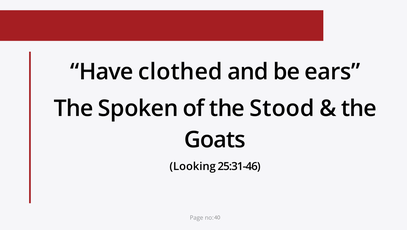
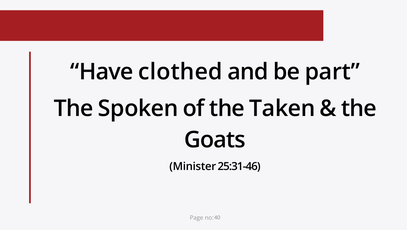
ears: ears -> part
Stood: Stood -> Taken
Looking: Looking -> Minister
